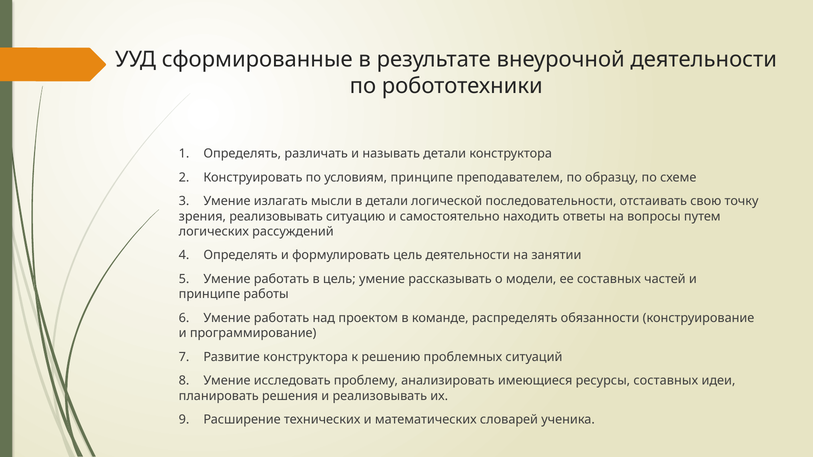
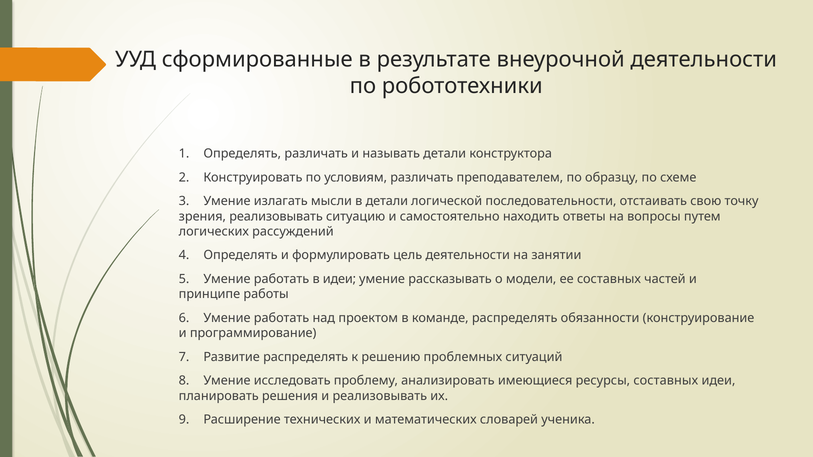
условиям принципе: принципе -> различать
в цель: цель -> идеи
Развитие конструктора: конструктора -> распределять
